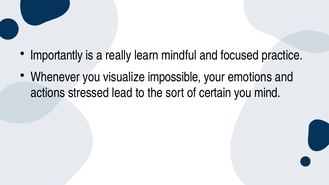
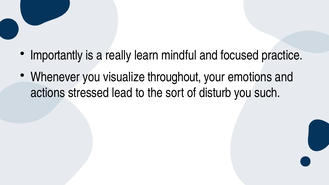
impossible: impossible -> throughout
certain: certain -> disturb
mind: mind -> such
